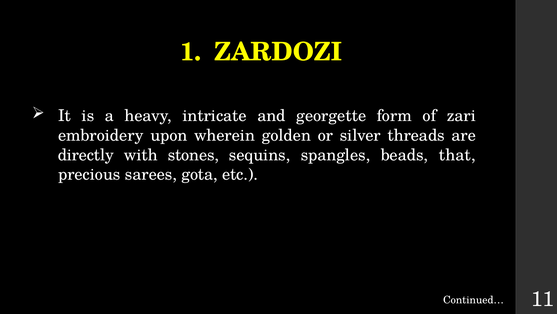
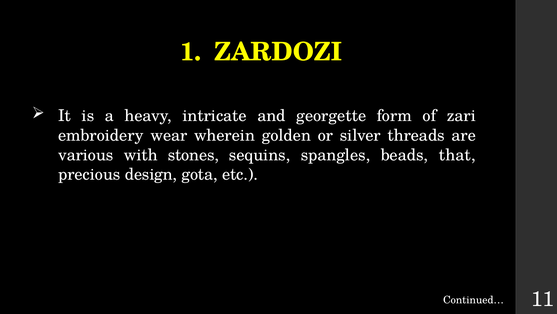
upon: upon -> wear
directly: directly -> various
sarees: sarees -> design
